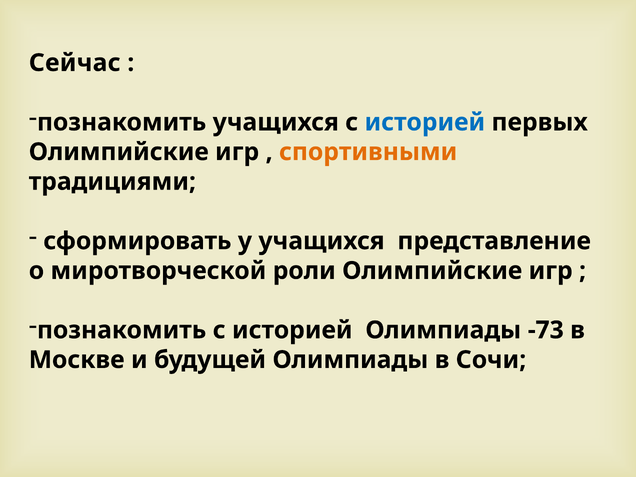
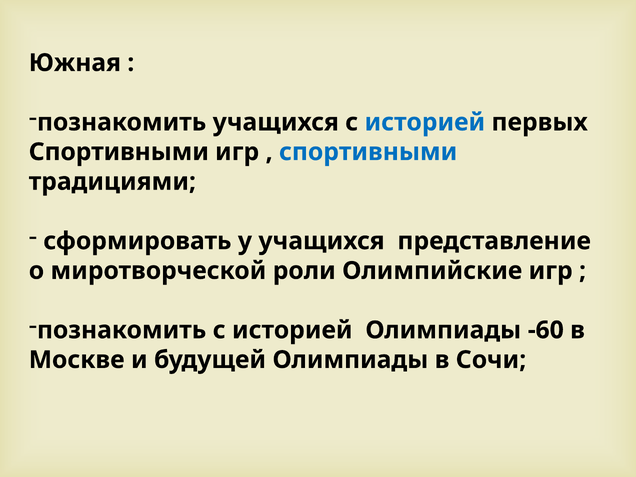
Сейчас: Сейчас -> Южная
Олимпийские at (119, 152): Олимпийские -> Спортивными
спортивными at (368, 152) colour: orange -> blue
-73: -73 -> -60
